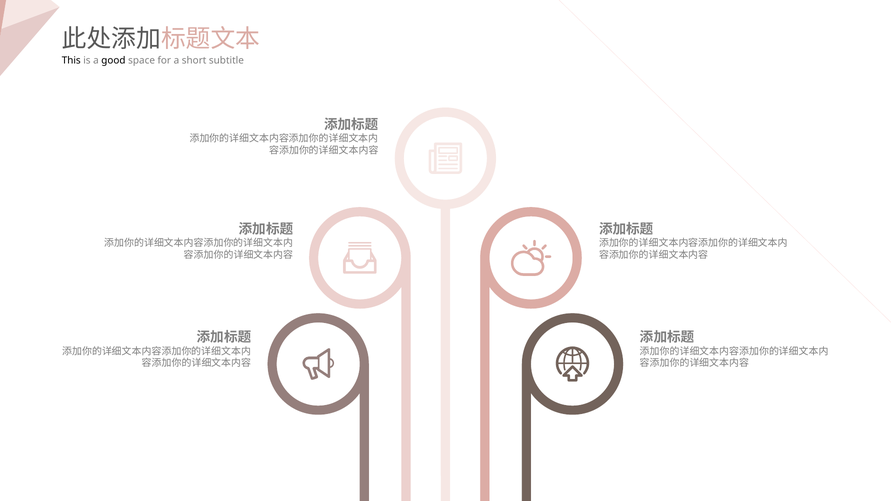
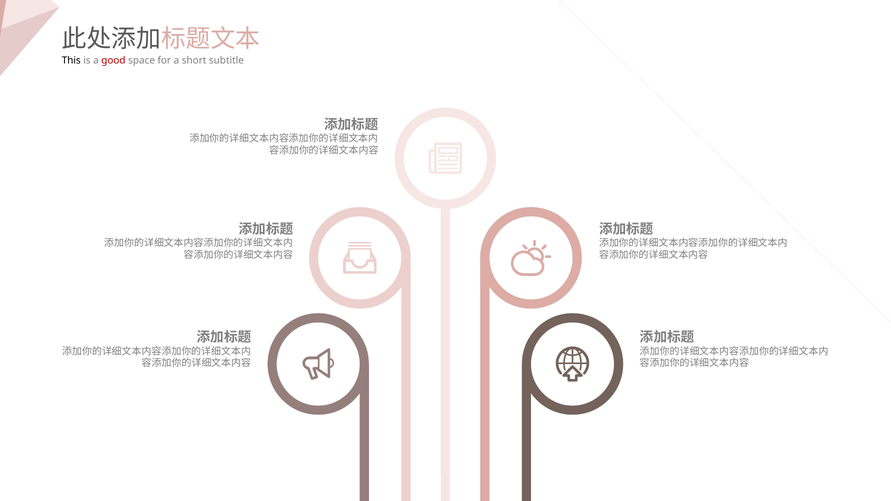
good colour: black -> red
